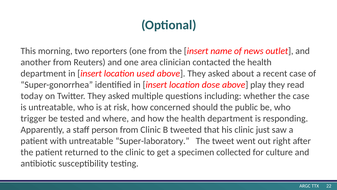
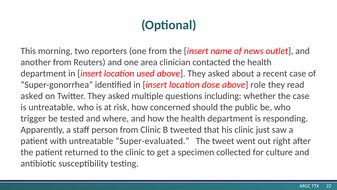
play: play -> role
today at (32, 96): today -> asked
Super-laboratory: Super-laboratory -> Super-evaluated
